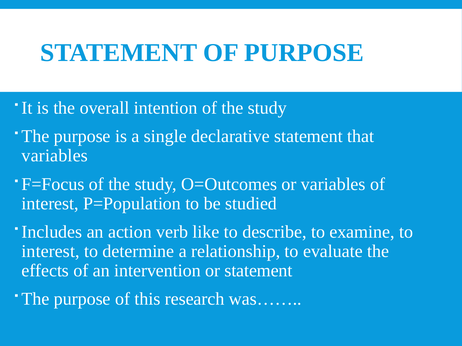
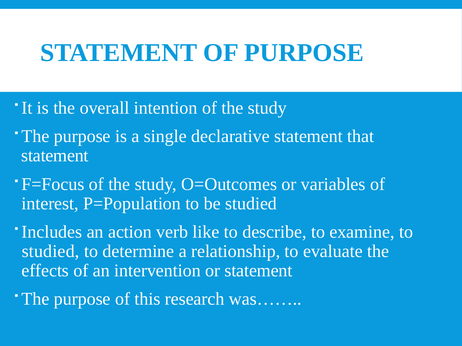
variables at (55, 156): variables -> statement
interest at (51, 252): interest -> studied
